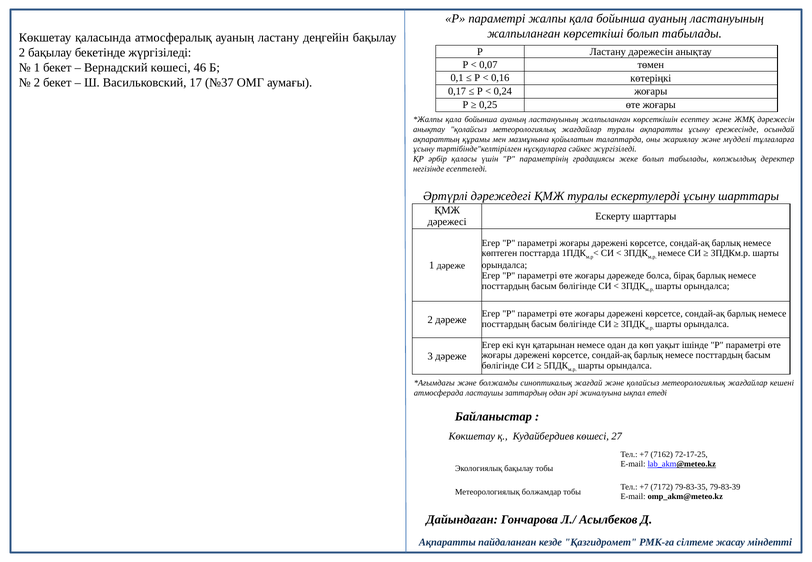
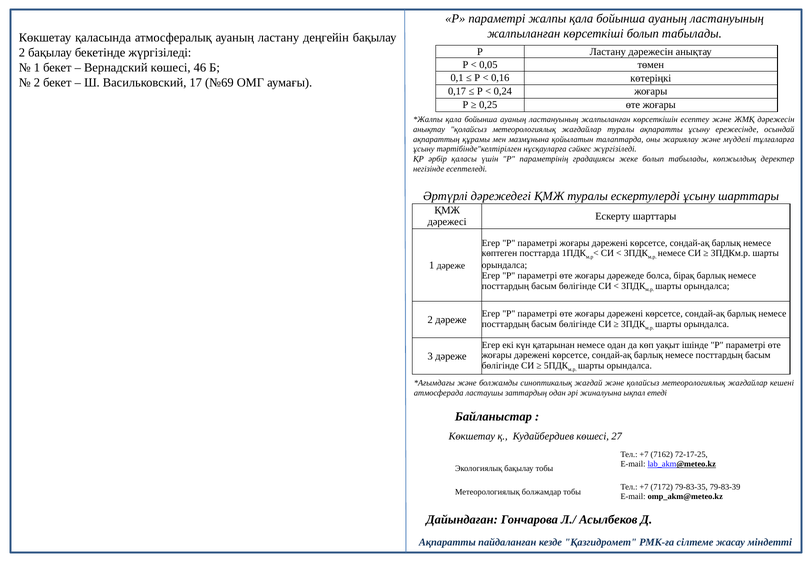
0,07: 0,07 -> 0,05
№37: №37 -> №69
